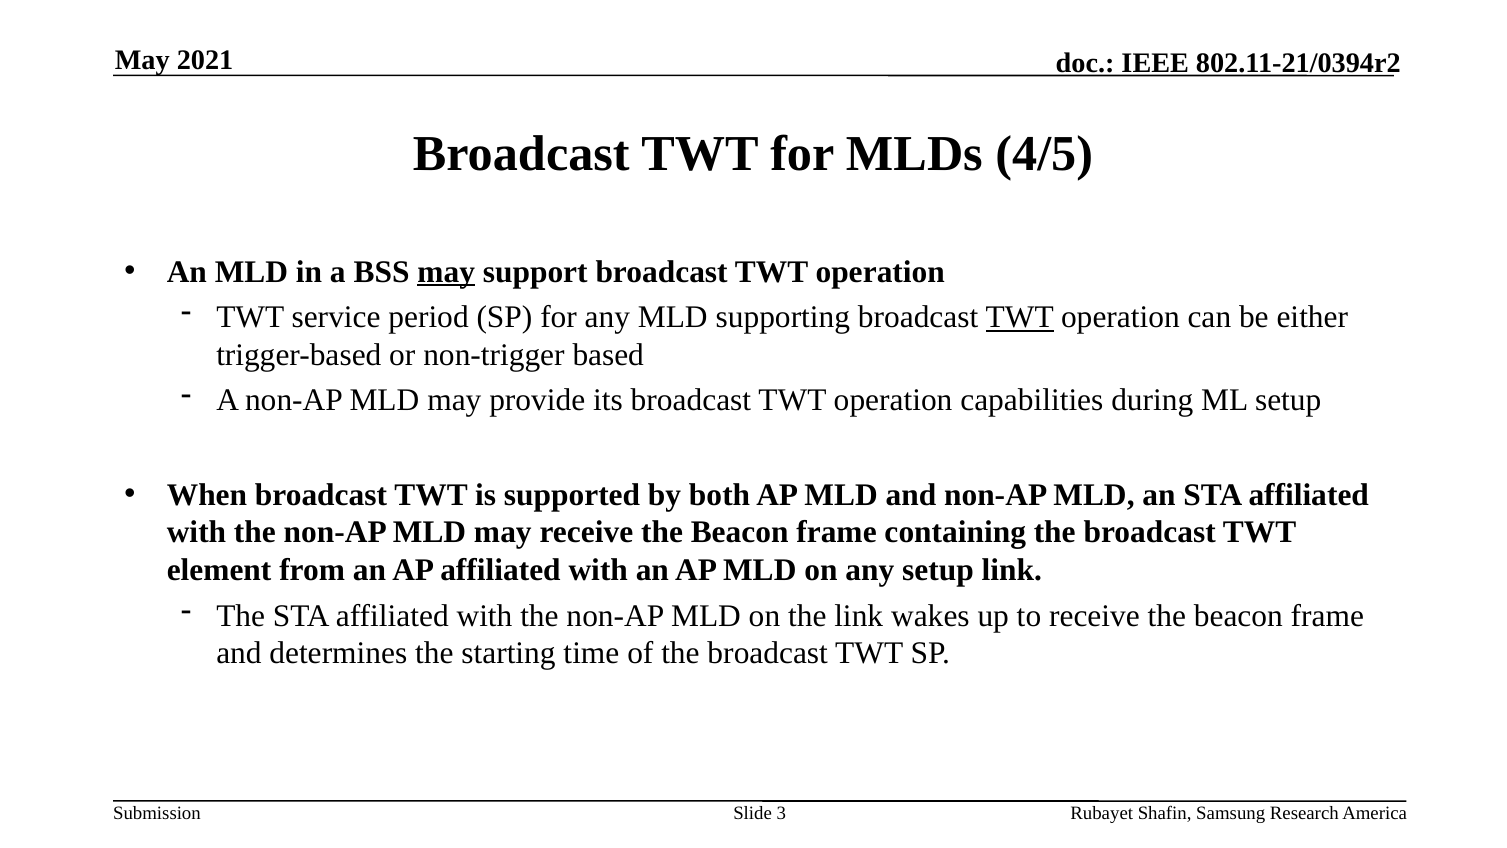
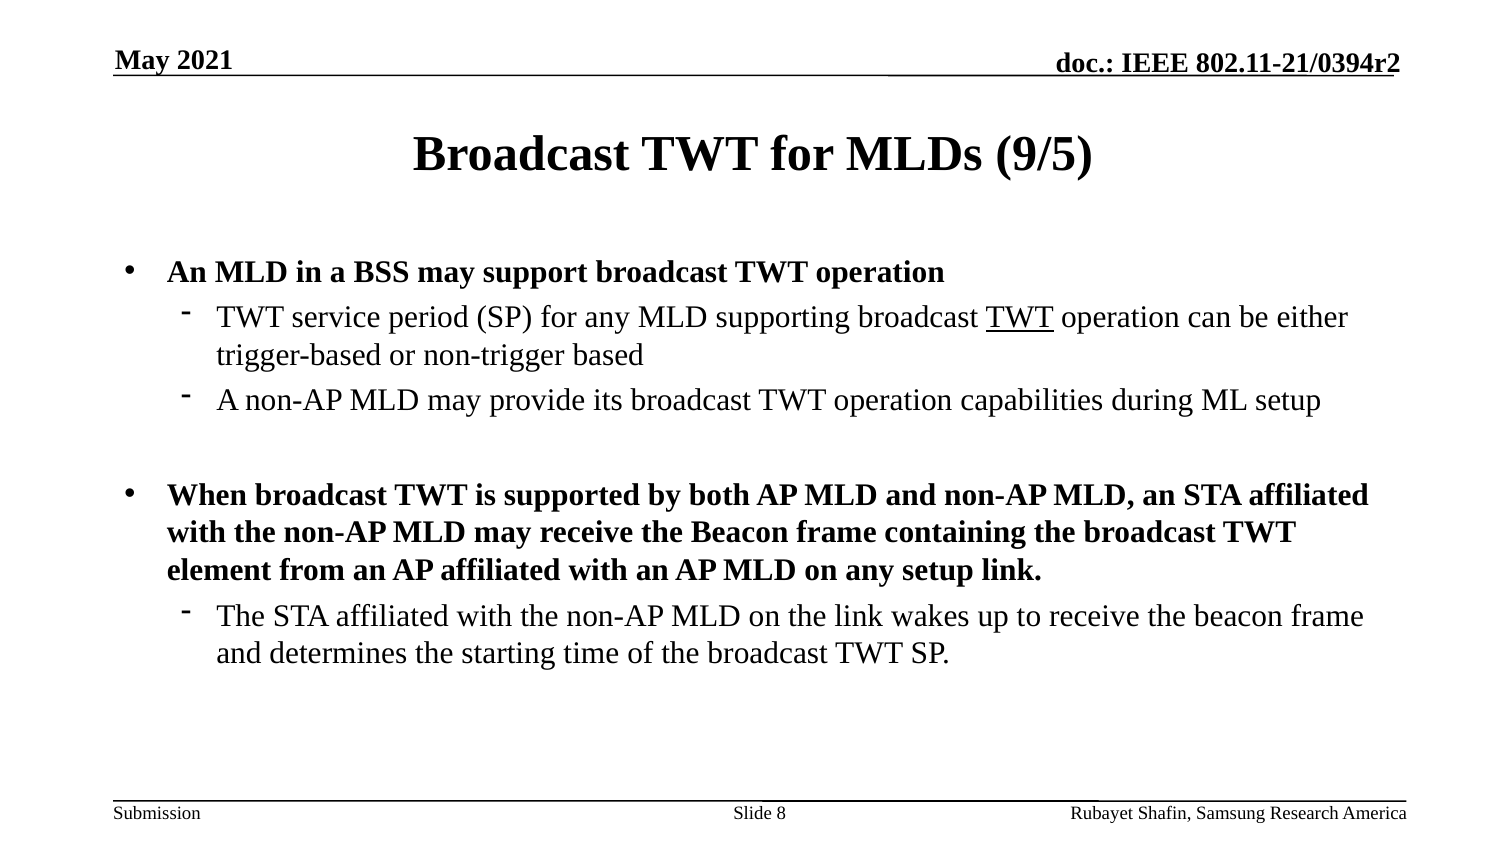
4/5: 4/5 -> 9/5
may at (446, 272) underline: present -> none
3: 3 -> 8
